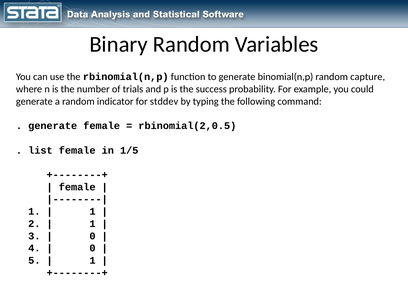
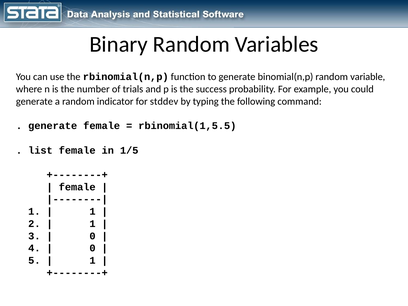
capture: capture -> variable
rbinomial(2,0.5: rbinomial(2,0.5 -> rbinomial(1,5.5
